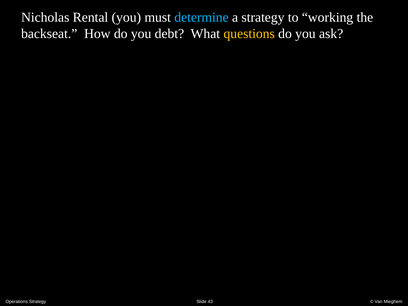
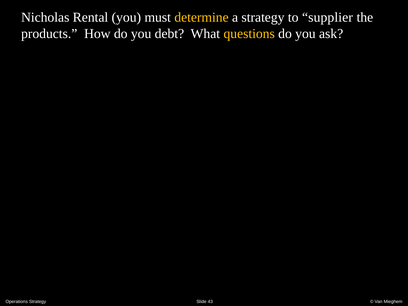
determine colour: light blue -> yellow
working: working -> supplier
backseat: backseat -> products
